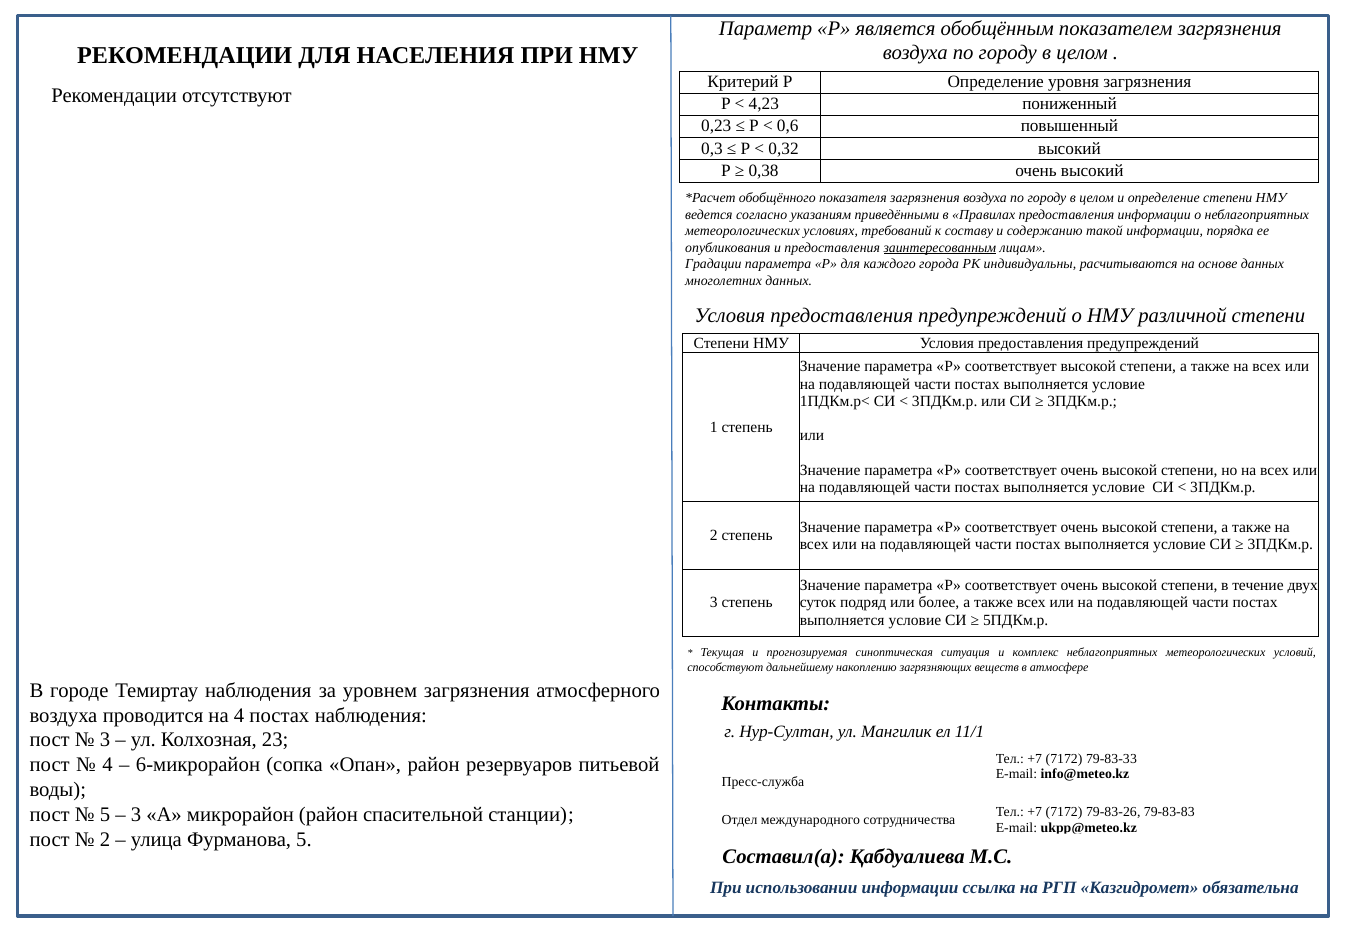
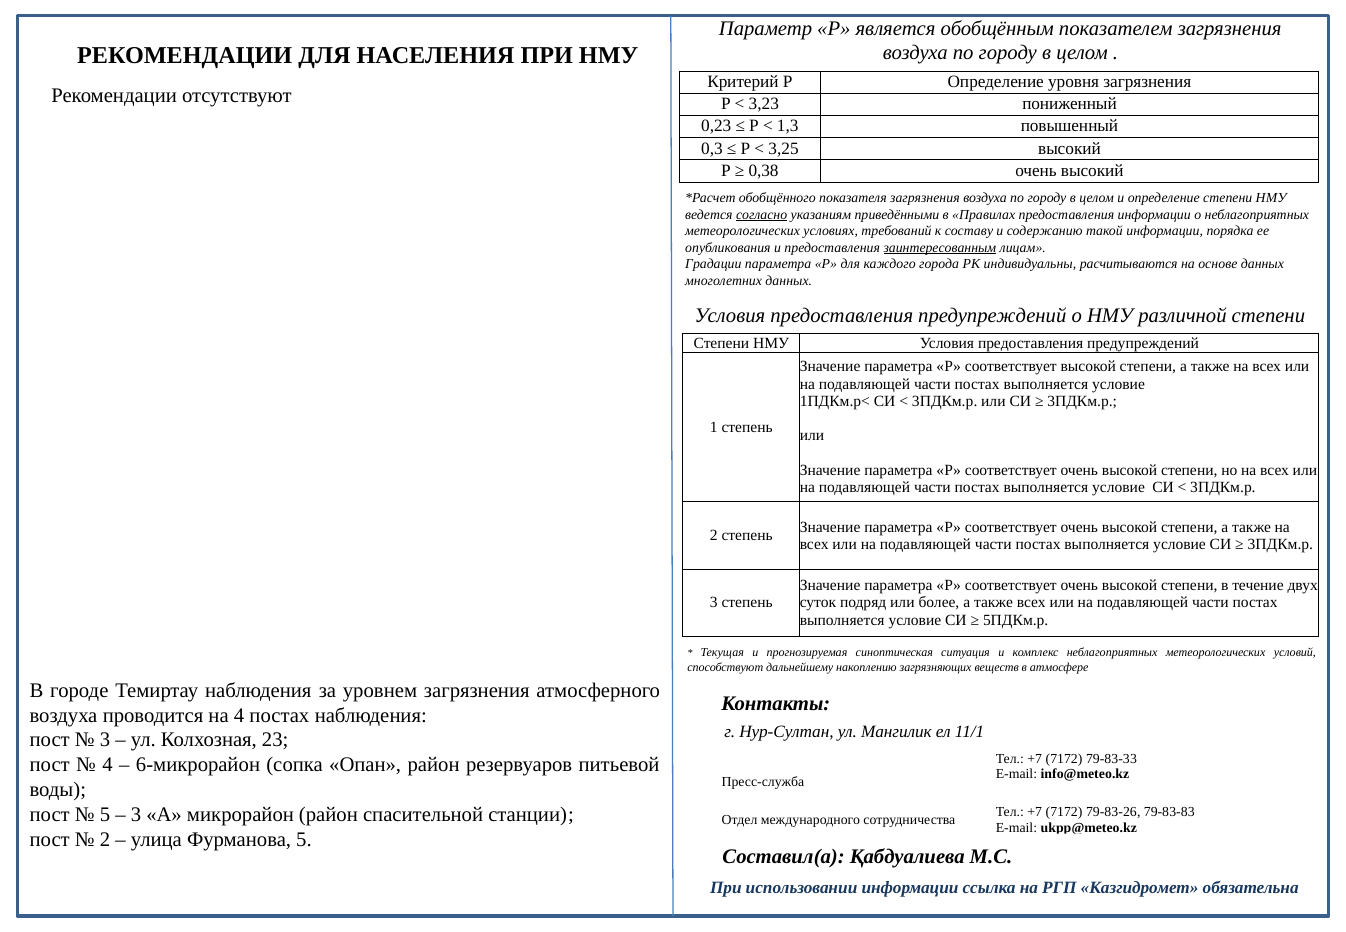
4,23: 4,23 -> 3,23
0,6: 0,6 -> 1,3
0,32: 0,32 -> 3,25
согласно underline: none -> present
